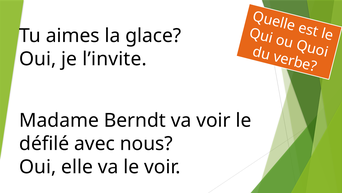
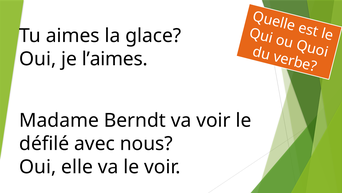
l’invite: l’invite -> l’aimes
